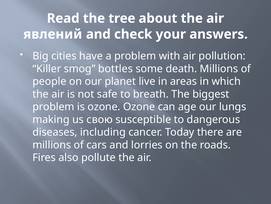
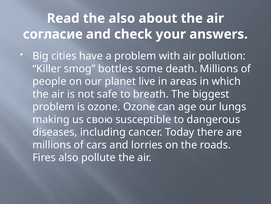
the tree: tree -> also
явлений: явлений -> согласие
